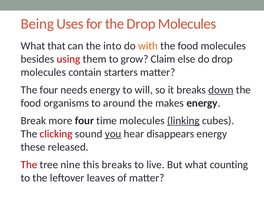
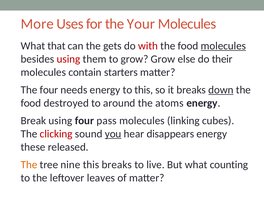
Being: Being -> More
the Drop: Drop -> Your
into: into -> gets
with colour: orange -> red
molecules at (223, 46) underline: none -> present
grow Claim: Claim -> Grow
do drop: drop -> their
to will: will -> this
organisms: organisms -> destroyed
makes: makes -> atoms
Break more: more -> using
time: time -> pass
linking underline: present -> none
The at (29, 165) colour: red -> orange
